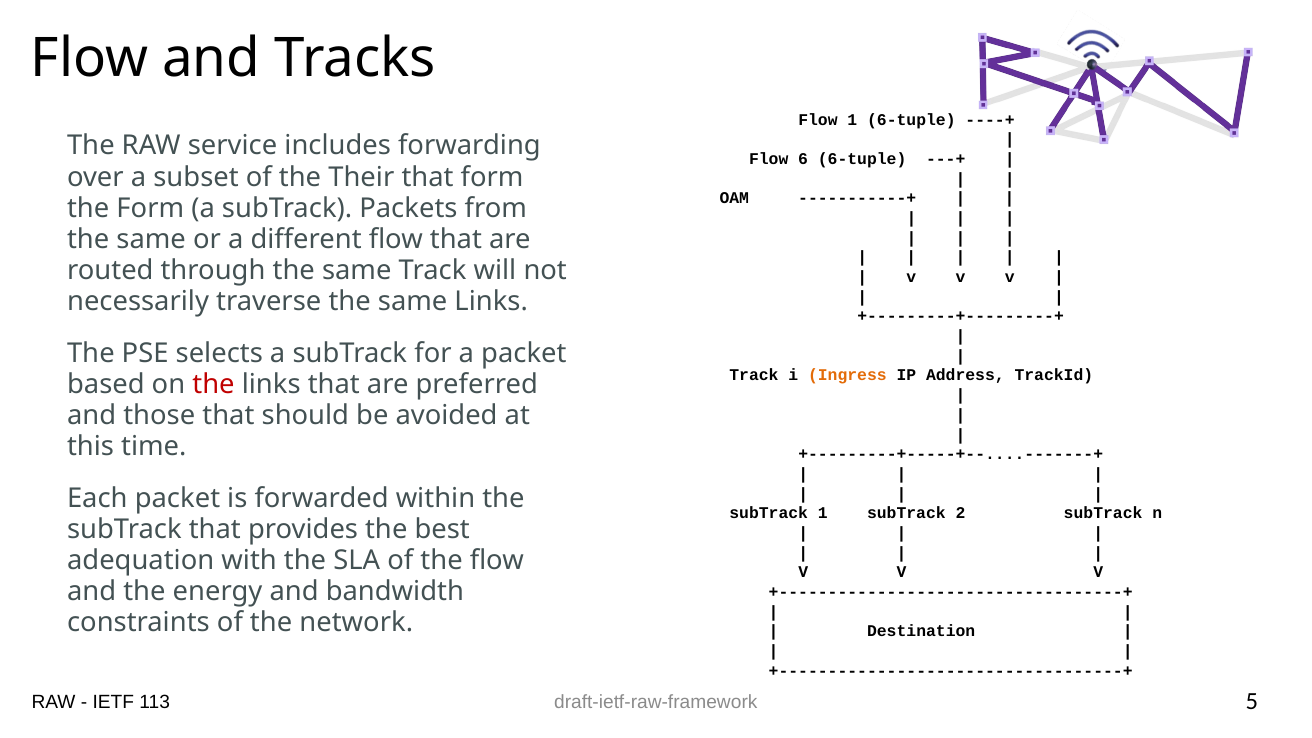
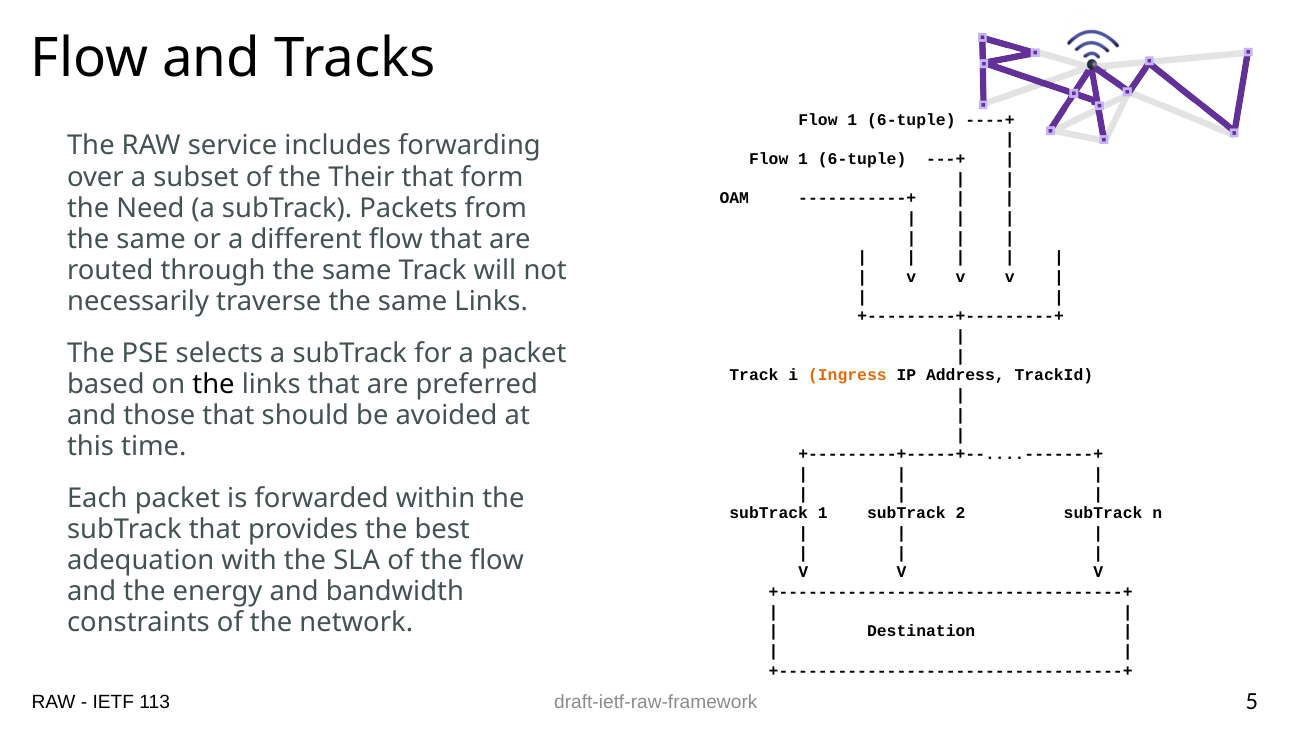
6 at (803, 159): 6 -> 1
the Form: Form -> Need
the at (214, 384) colour: red -> black
